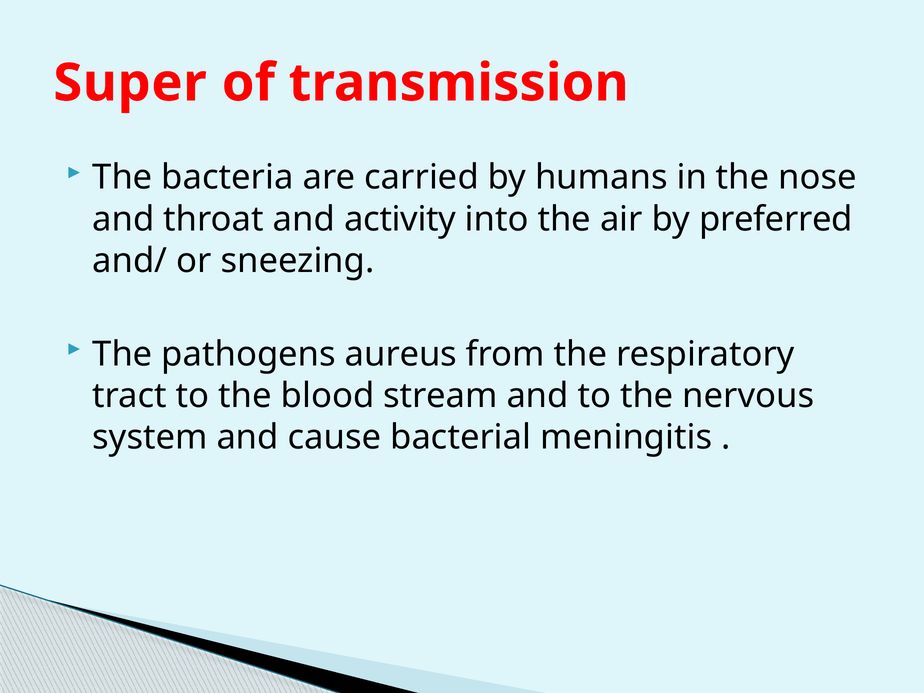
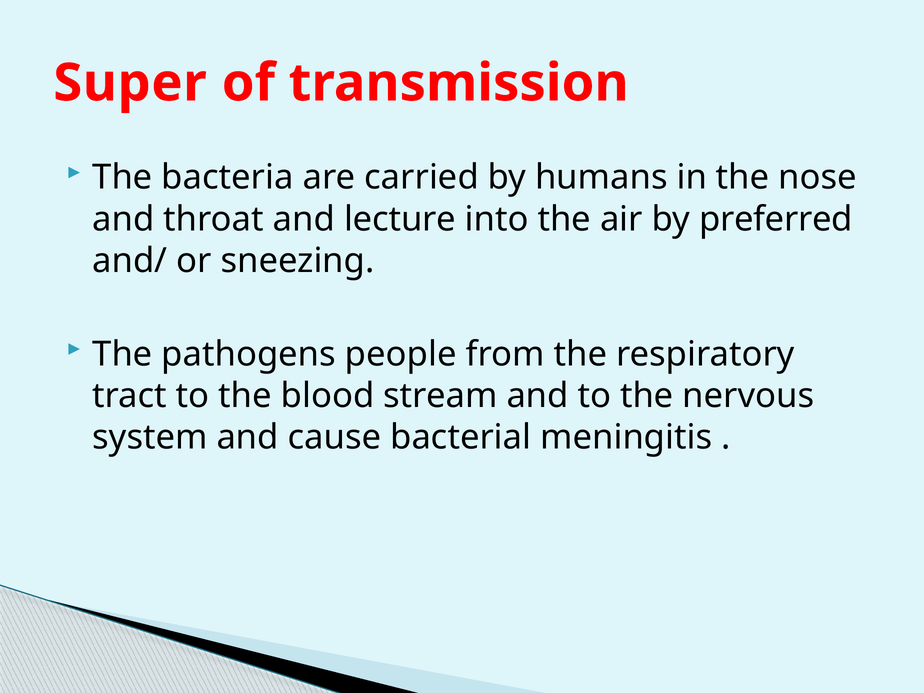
activity: activity -> lecture
aureus: aureus -> people
